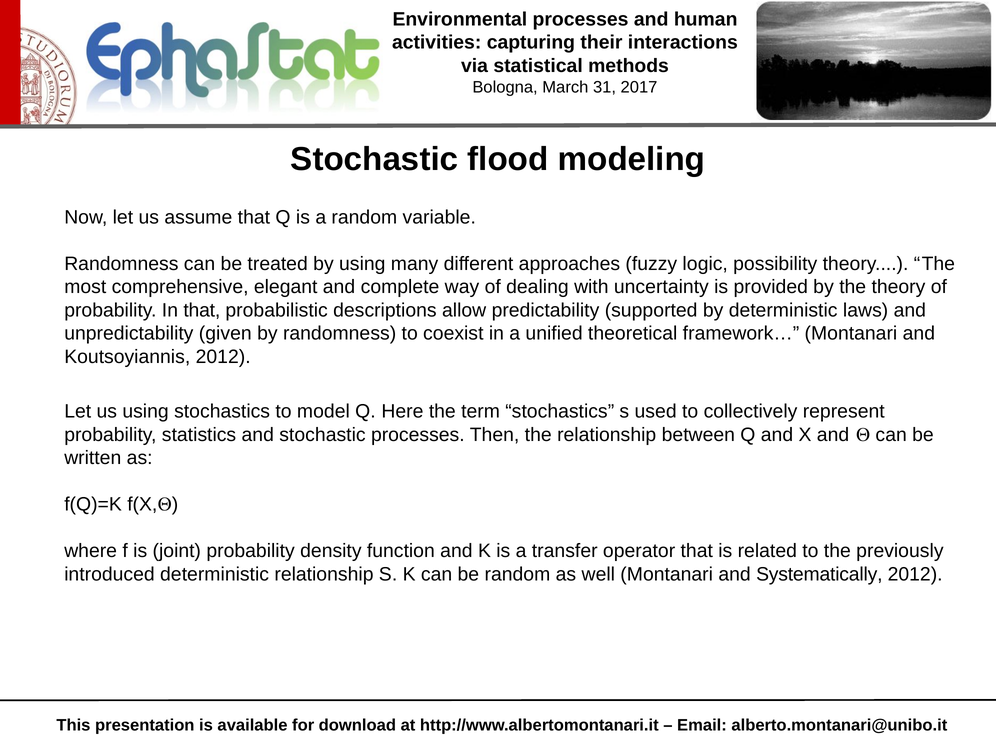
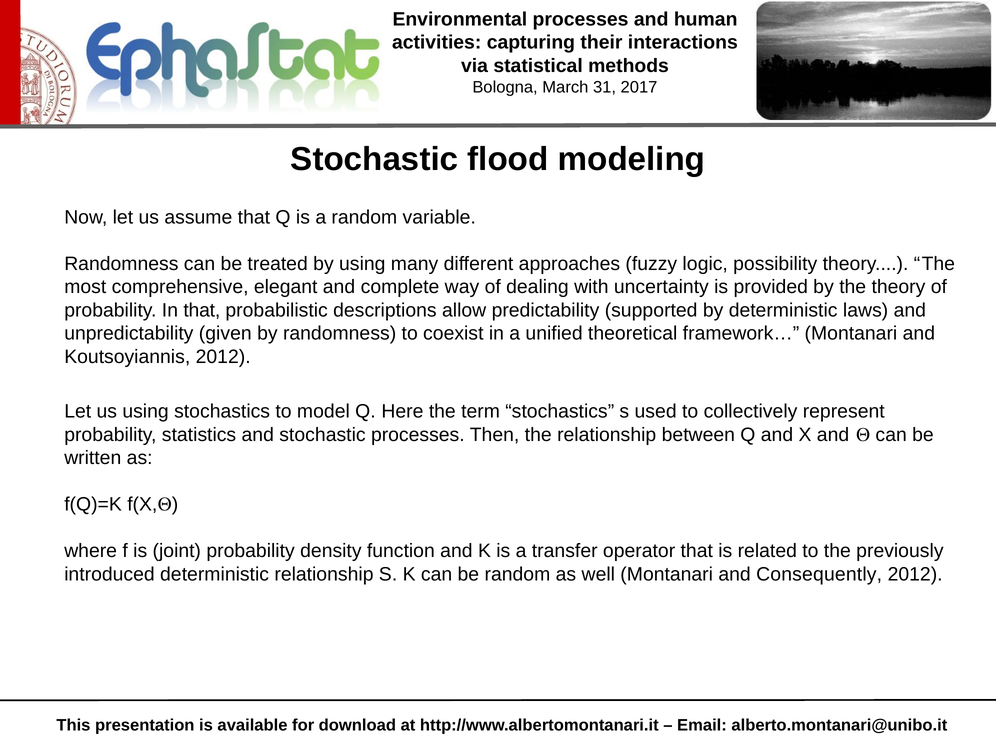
Systematically: Systematically -> Consequently
